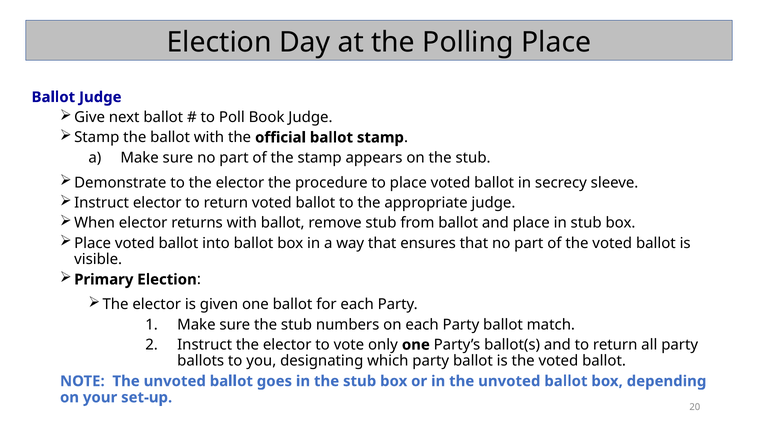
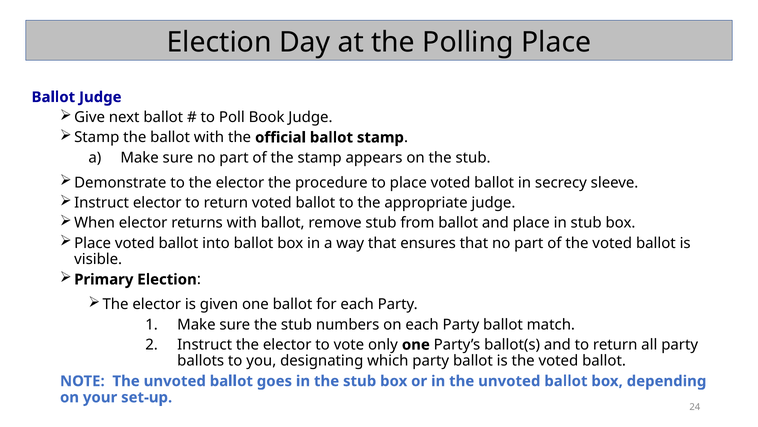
20: 20 -> 24
